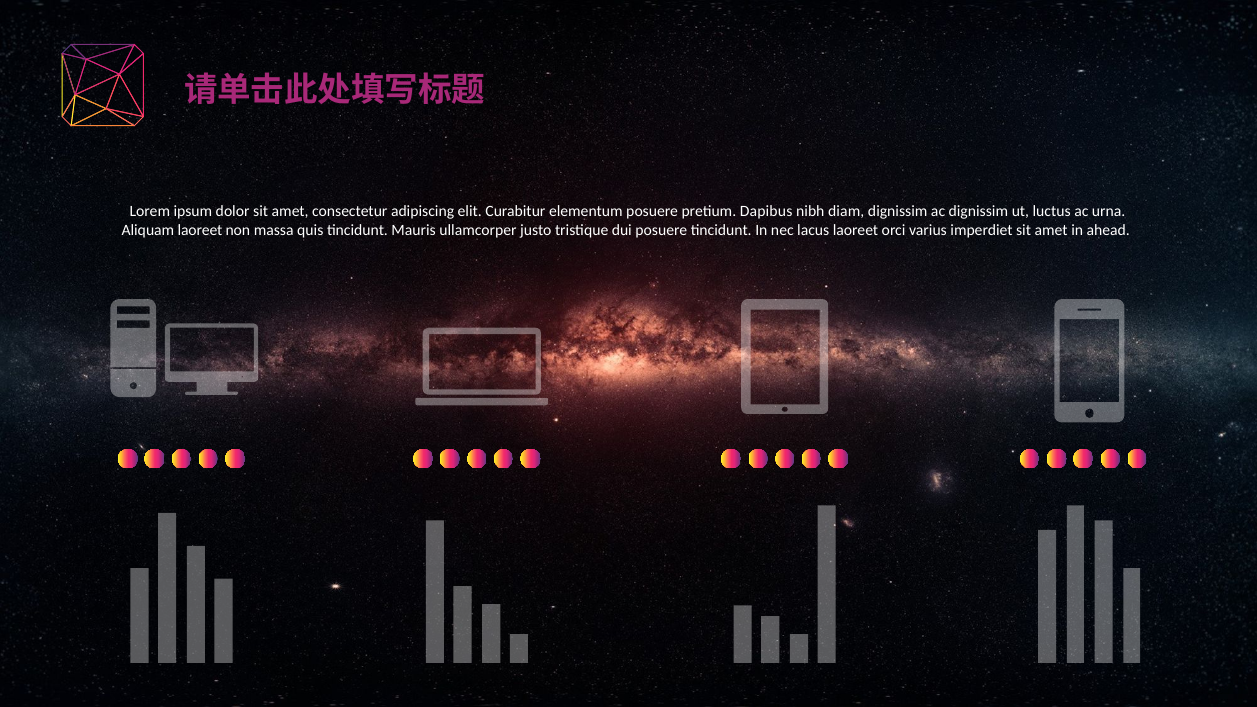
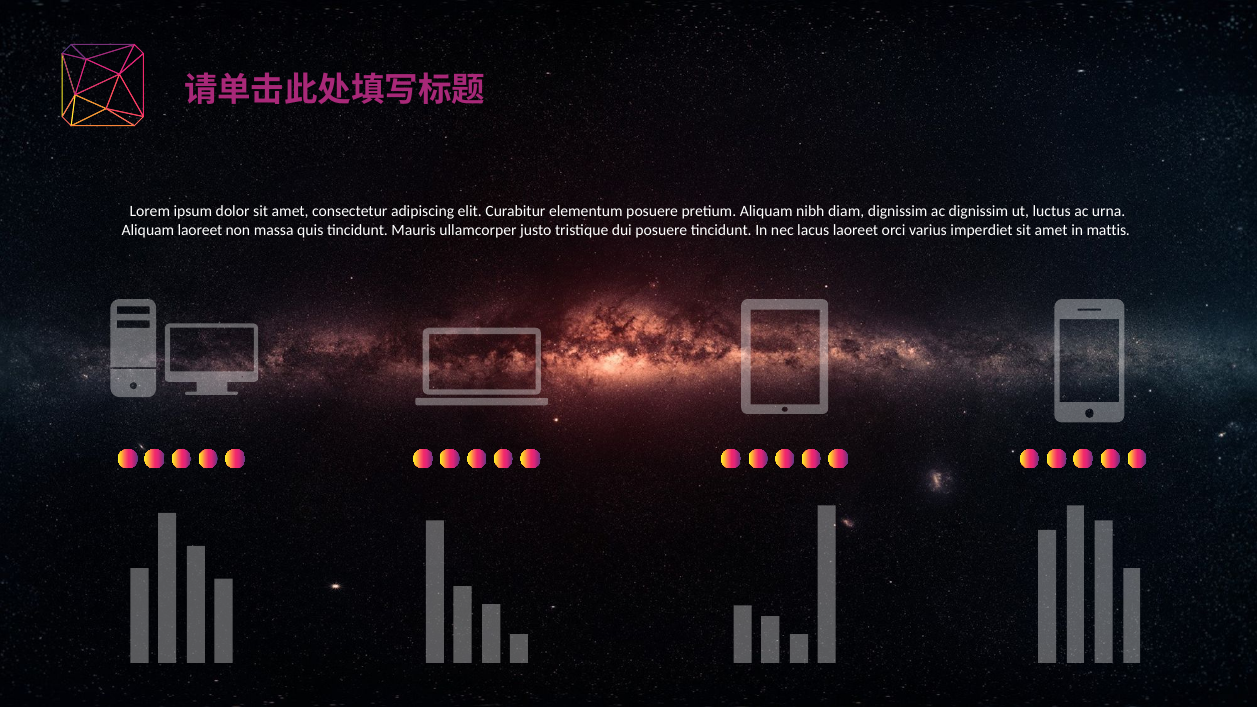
pretium Dapibus: Dapibus -> Aliquam
ahead: ahead -> mattis
